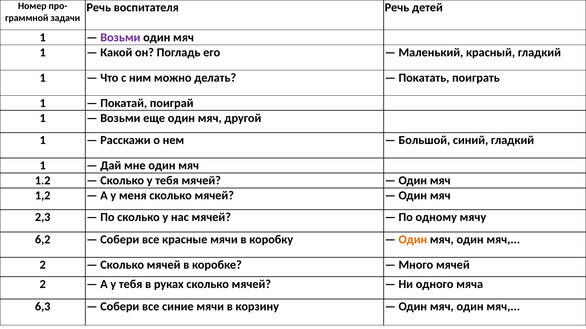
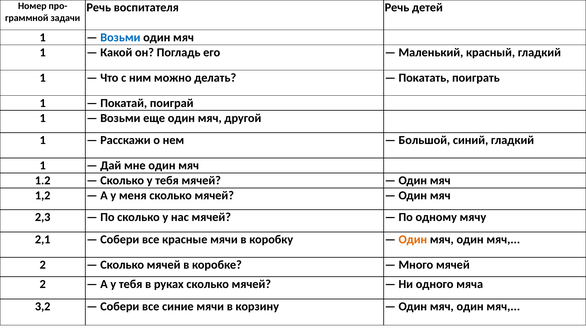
Возьми at (120, 38) colour: purple -> blue
6,2: 6,2 -> 2,1
6,3: 6,3 -> 3,2
